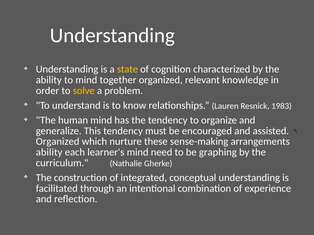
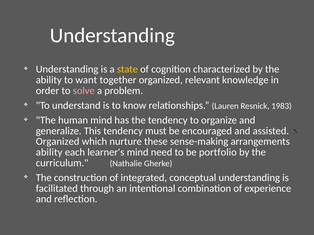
to mind: mind -> want
solve colour: yellow -> pink
graphing: graphing -> portfolio
